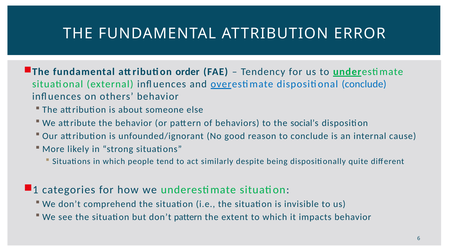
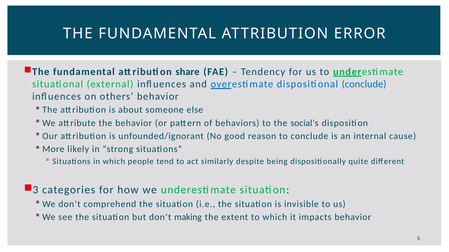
order: order -> share
1: 1 -> 3
don’t pattern: pattern -> making
